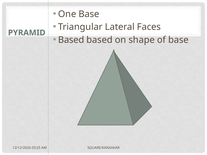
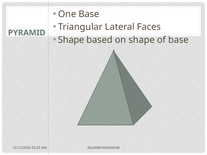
Based at (71, 40): Based -> Shape
